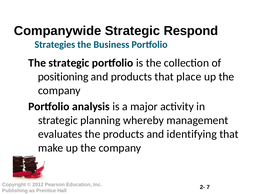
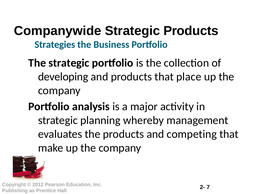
Strategic Respond: Respond -> Products
positioning: positioning -> developing
identifying: identifying -> competing
